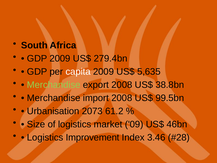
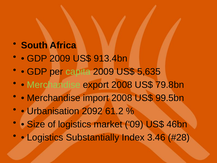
279.4bn: 279.4bn -> 913.4bn
capita colour: white -> light green
38.8bn: 38.8bn -> 79.8bn
2073: 2073 -> 2092
Improvement: Improvement -> Substantially
